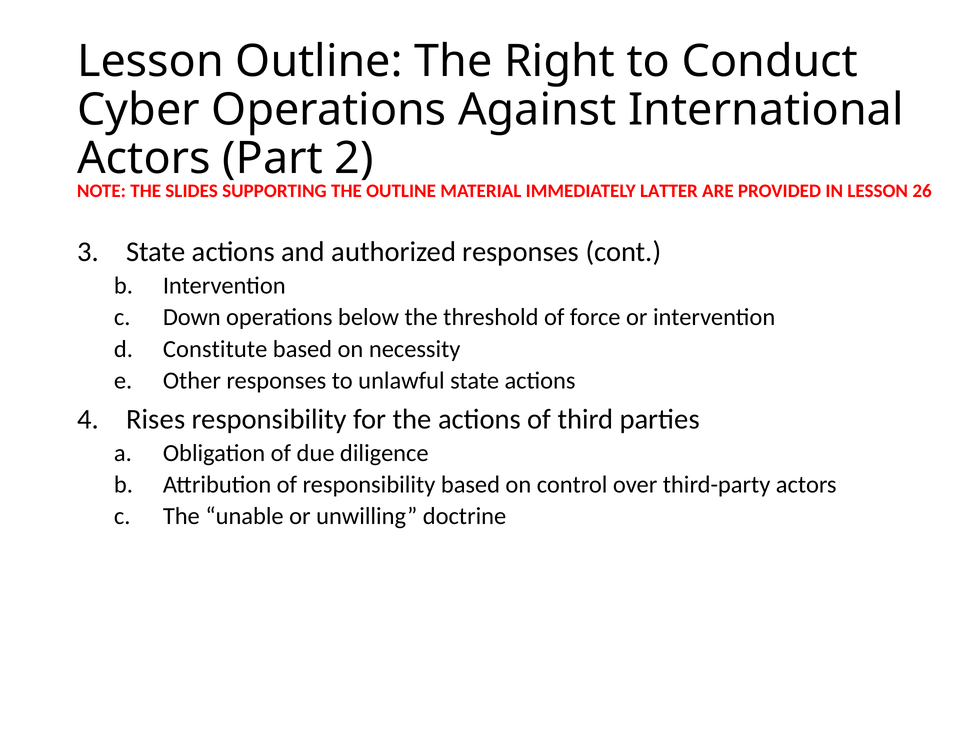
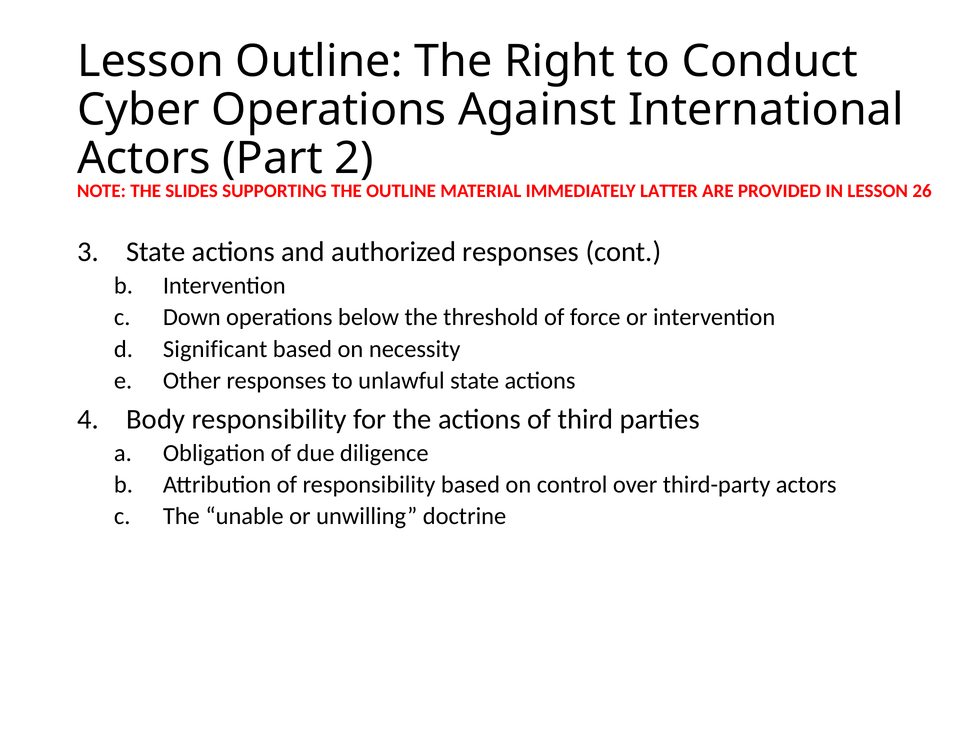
Constitute: Constitute -> Significant
Rises: Rises -> Body
